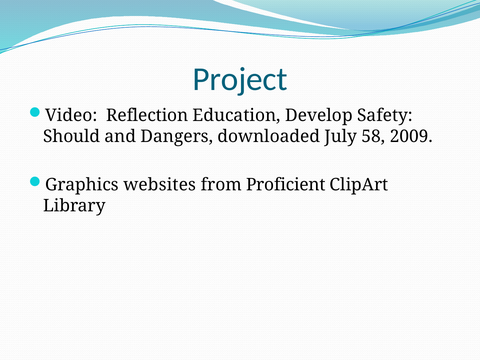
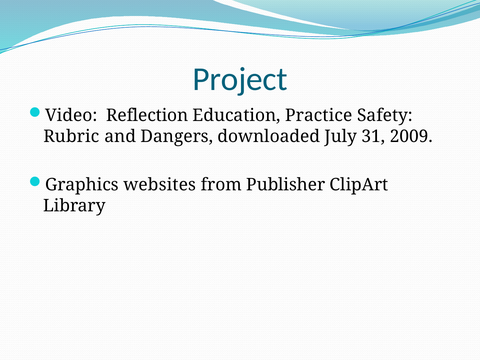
Develop: Develop -> Practice
Should: Should -> Rubric
58: 58 -> 31
Proficient: Proficient -> Publisher
